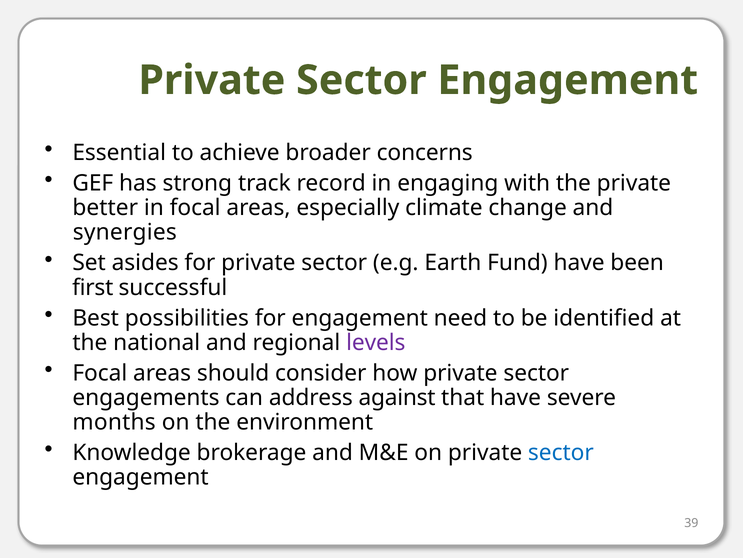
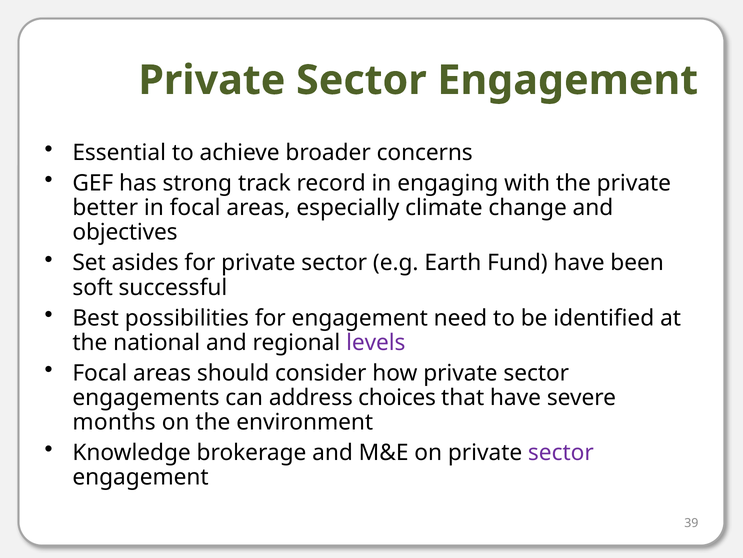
synergies: synergies -> objectives
first: first -> soft
against: against -> choices
sector at (561, 452) colour: blue -> purple
